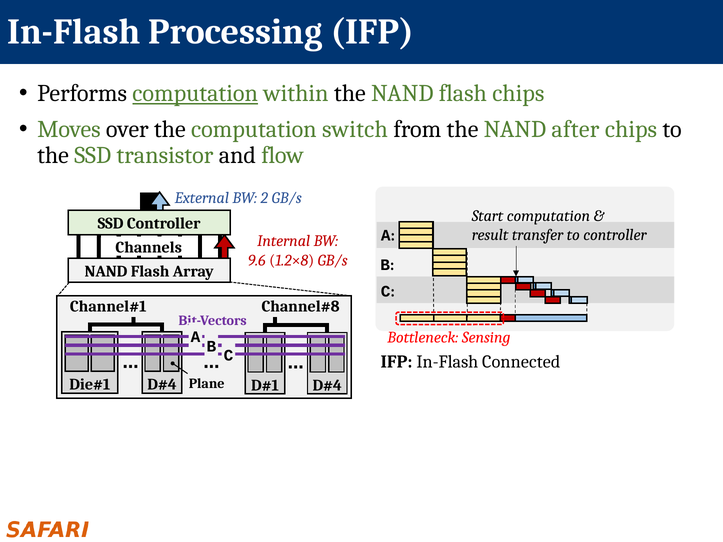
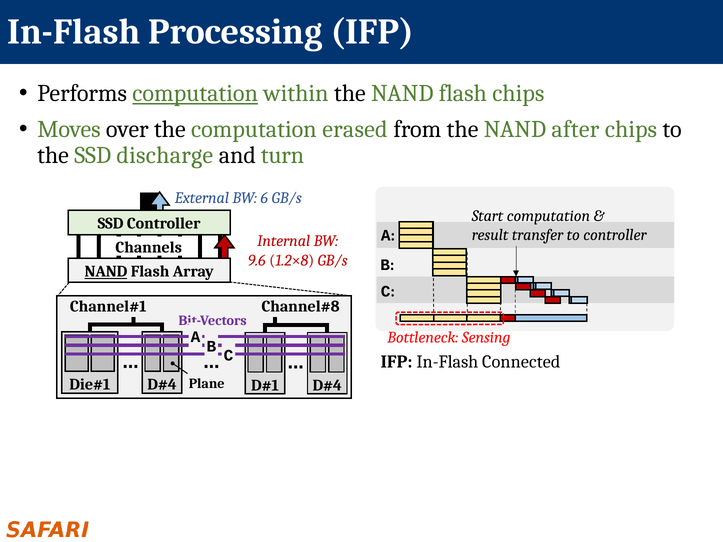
switch: switch -> erased
transistor: transistor -> discharge
flow: flow -> turn
2: 2 -> 6
NAND at (106, 272) underline: none -> present
